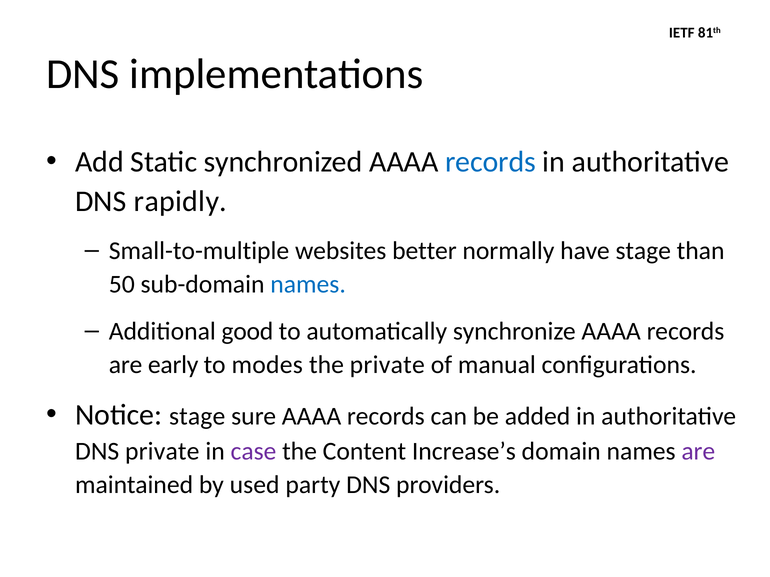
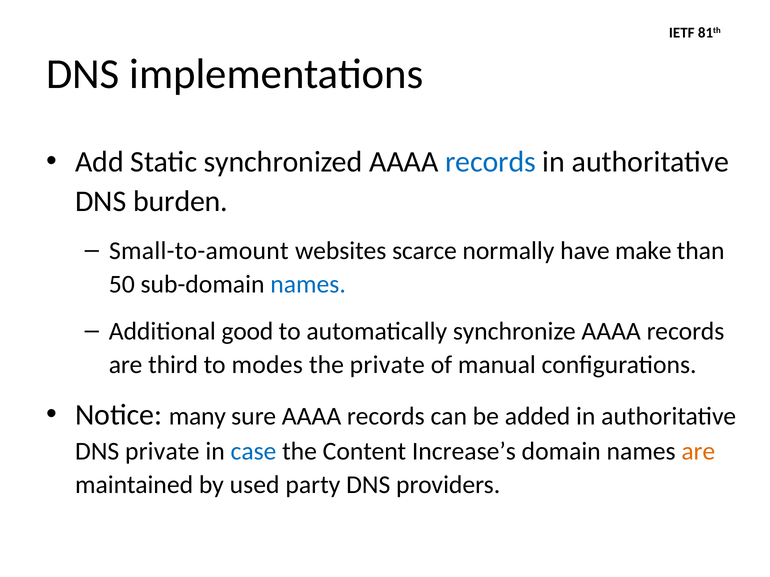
rapidly: rapidly -> burden
Small-to-multiple: Small-to-multiple -> Small-to-amount
better: better -> scarce
have stage: stage -> make
early: early -> third
Notice stage: stage -> many
case colour: purple -> blue
are at (698, 451) colour: purple -> orange
